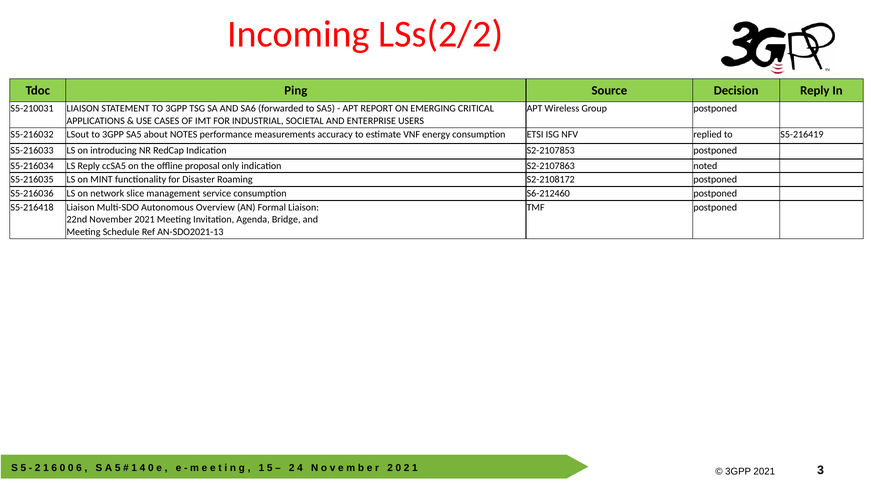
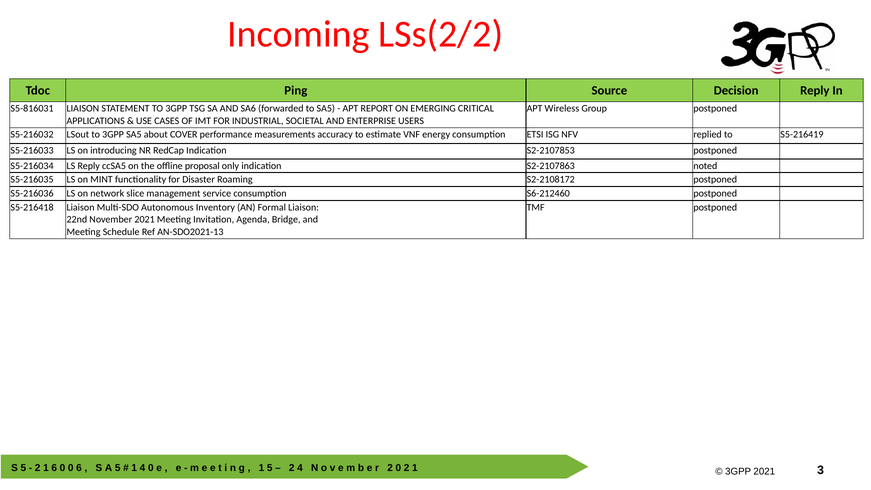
S5-210031: S5-210031 -> S5-816031
NOTES: NOTES -> COVER
Overview: Overview -> Inventory
